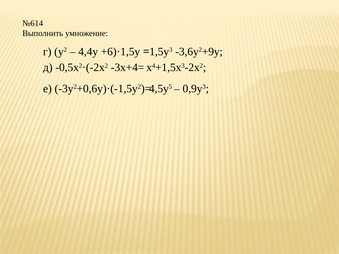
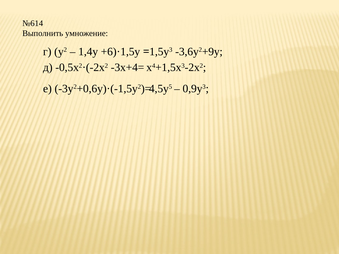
4,4у: 4,4у -> 1,4у
